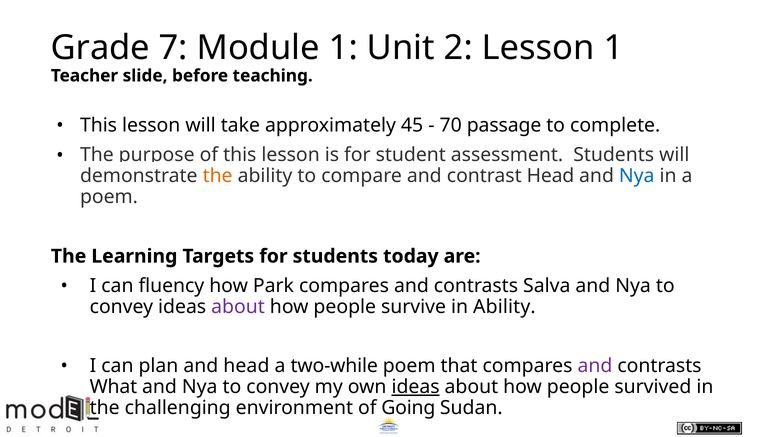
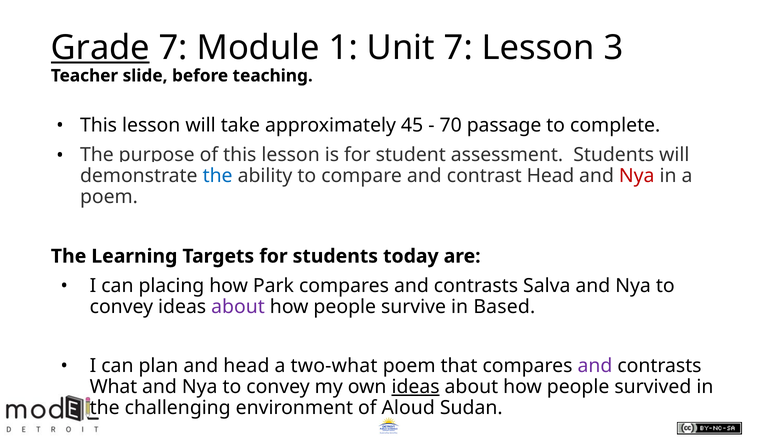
Grade underline: none -> present
Unit 2: 2 -> 7
Lesson 1: 1 -> 3
the at (218, 176) colour: orange -> blue
Nya at (637, 176) colour: blue -> red
fluency: fluency -> placing
in Ability: Ability -> Based
two-while: two-while -> two-what
Going: Going -> Aloud
